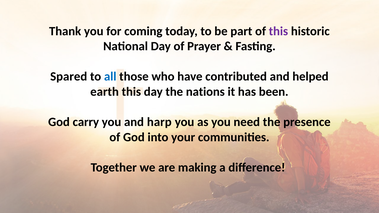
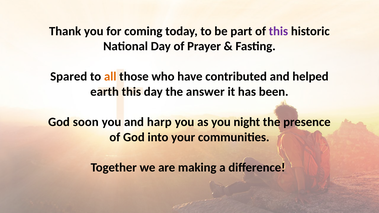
all colour: blue -> orange
nations: nations -> answer
carry: carry -> soon
need: need -> night
